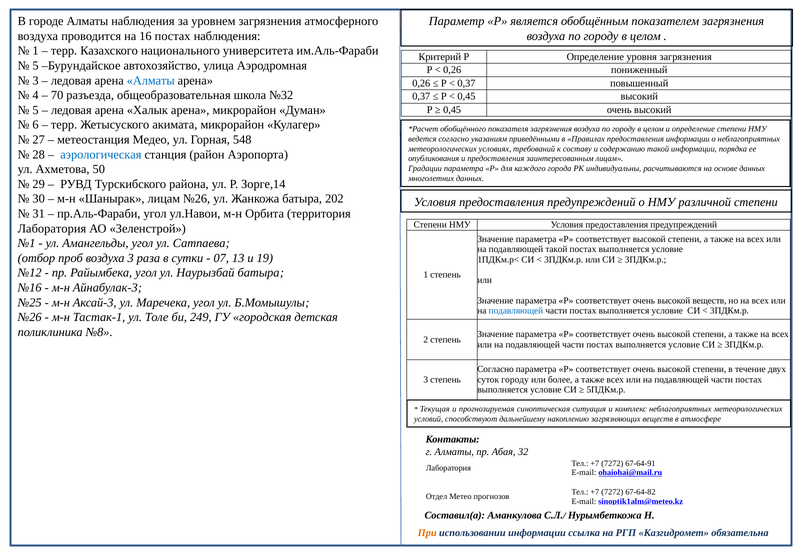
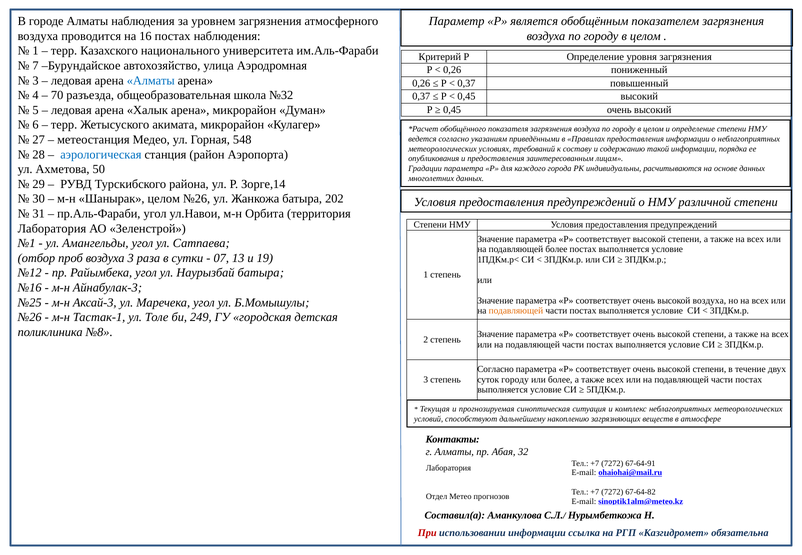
5 at (36, 66): 5 -> 7
Шанырак лицам: лицам -> целом
подавляющей такой: такой -> более
высокой веществ: веществ -> воздуха
подавляющей at (516, 311) colour: blue -> orange
При colour: orange -> red
